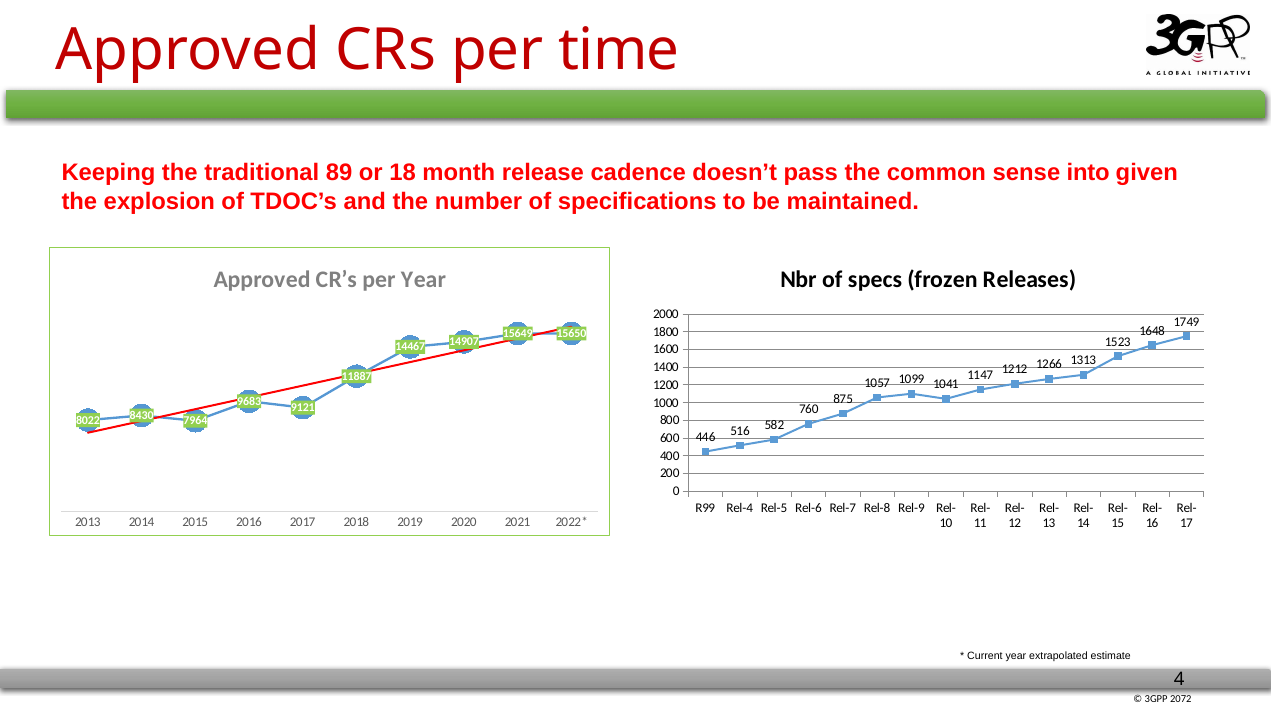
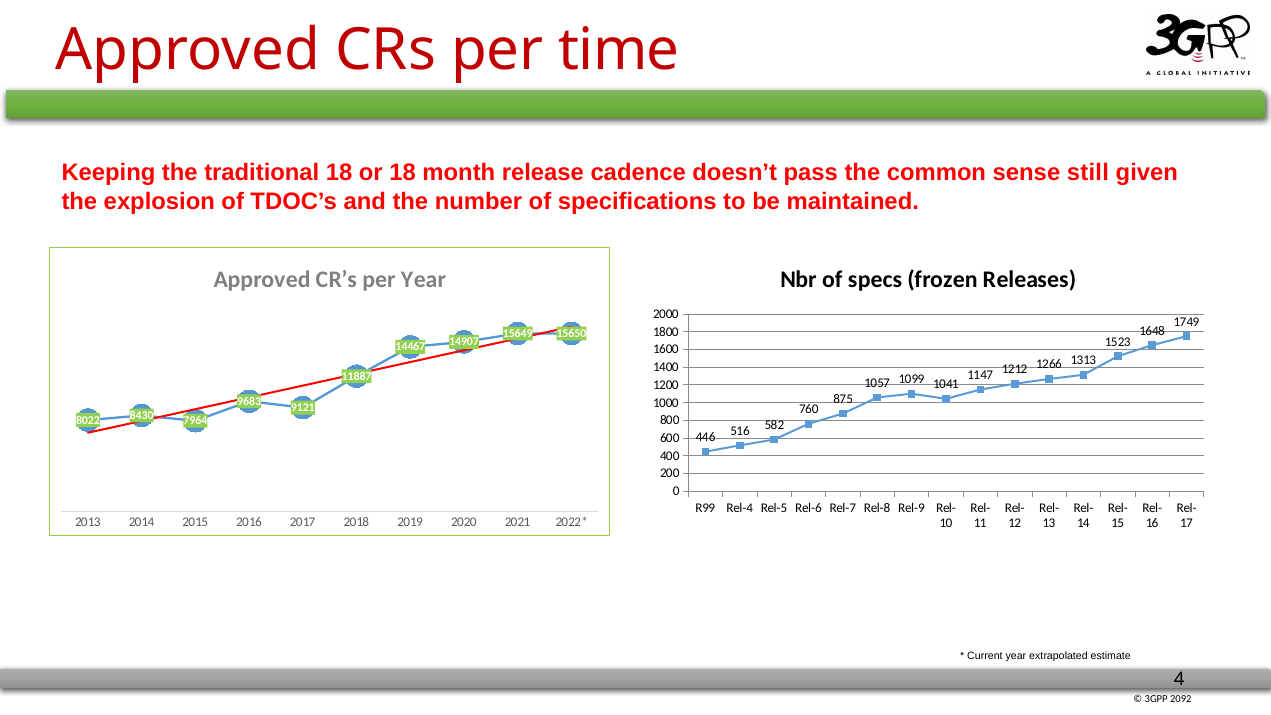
traditional 89: 89 -> 18
into: into -> still
2072: 2072 -> 2092
